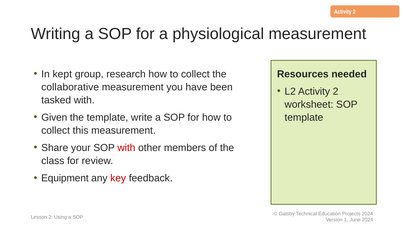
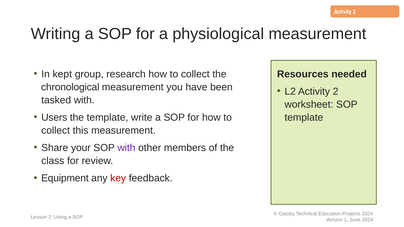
collaborative: collaborative -> chronological
Given: Given -> Users
with at (126, 148) colour: red -> purple
